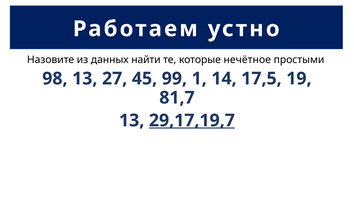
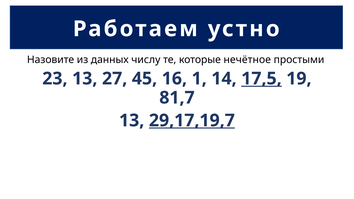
найти: найти -> числу
98: 98 -> 23
99: 99 -> 16
17,5 underline: none -> present
